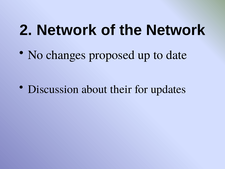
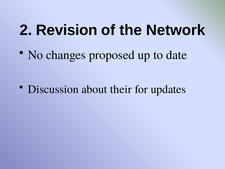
2 Network: Network -> Revision
